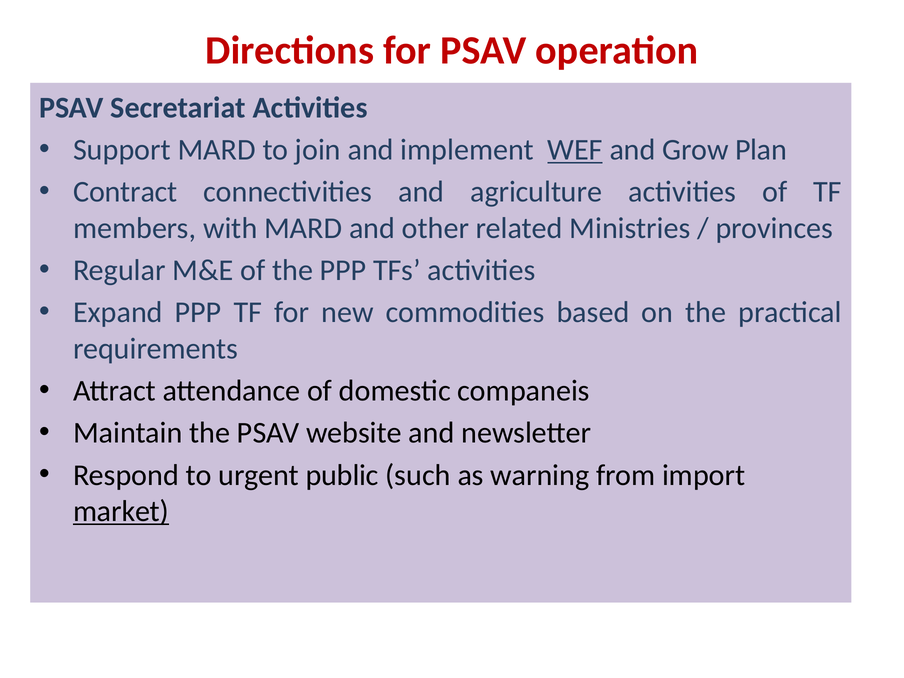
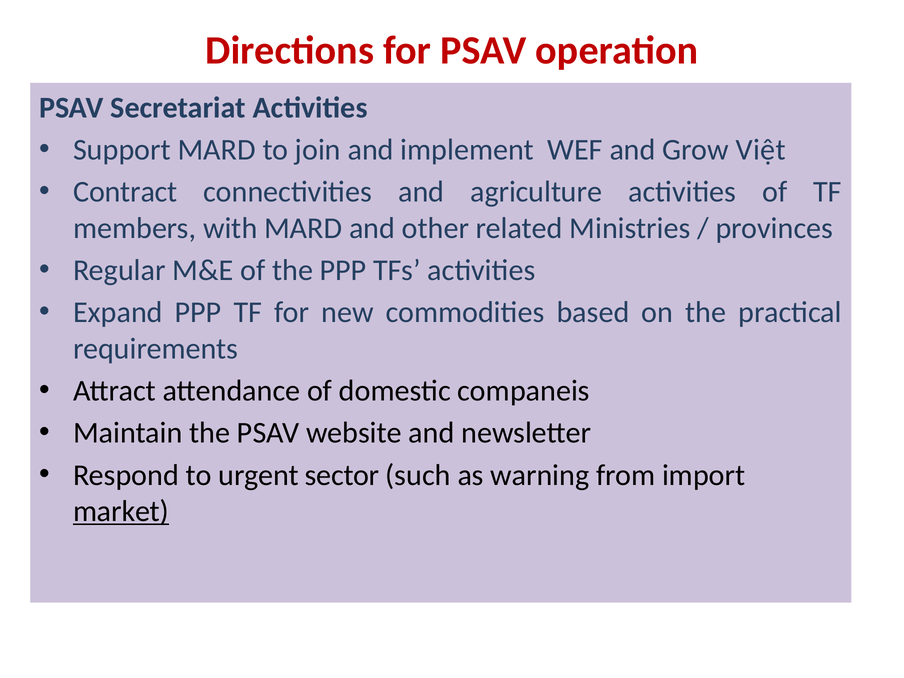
WEF underline: present -> none
Plan: Plan -> Việt
public: public -> sector
